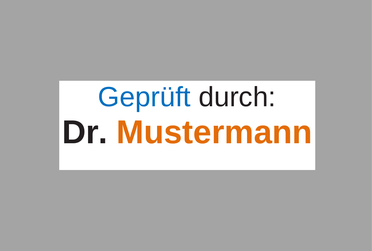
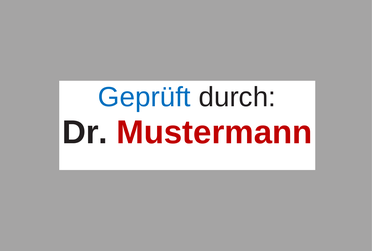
Mustermann colour: orange -> red
